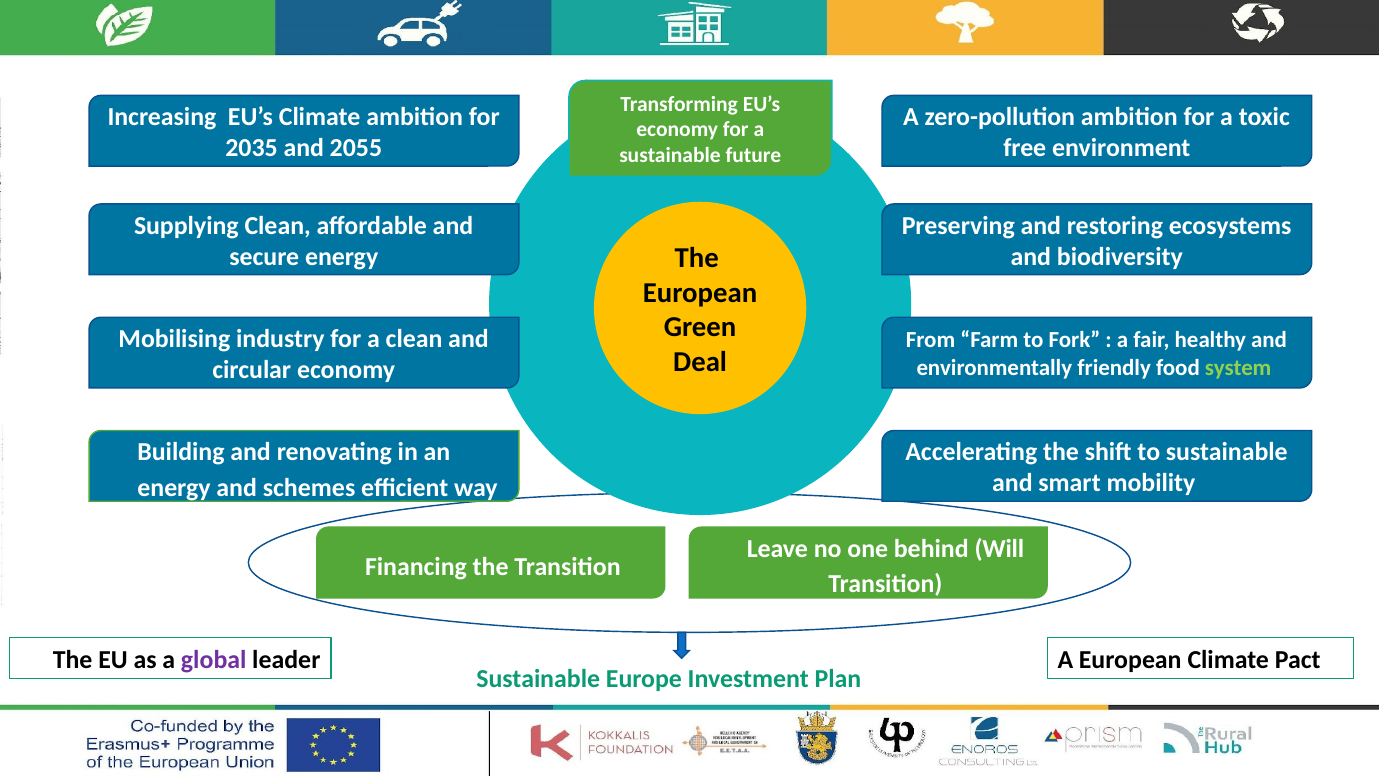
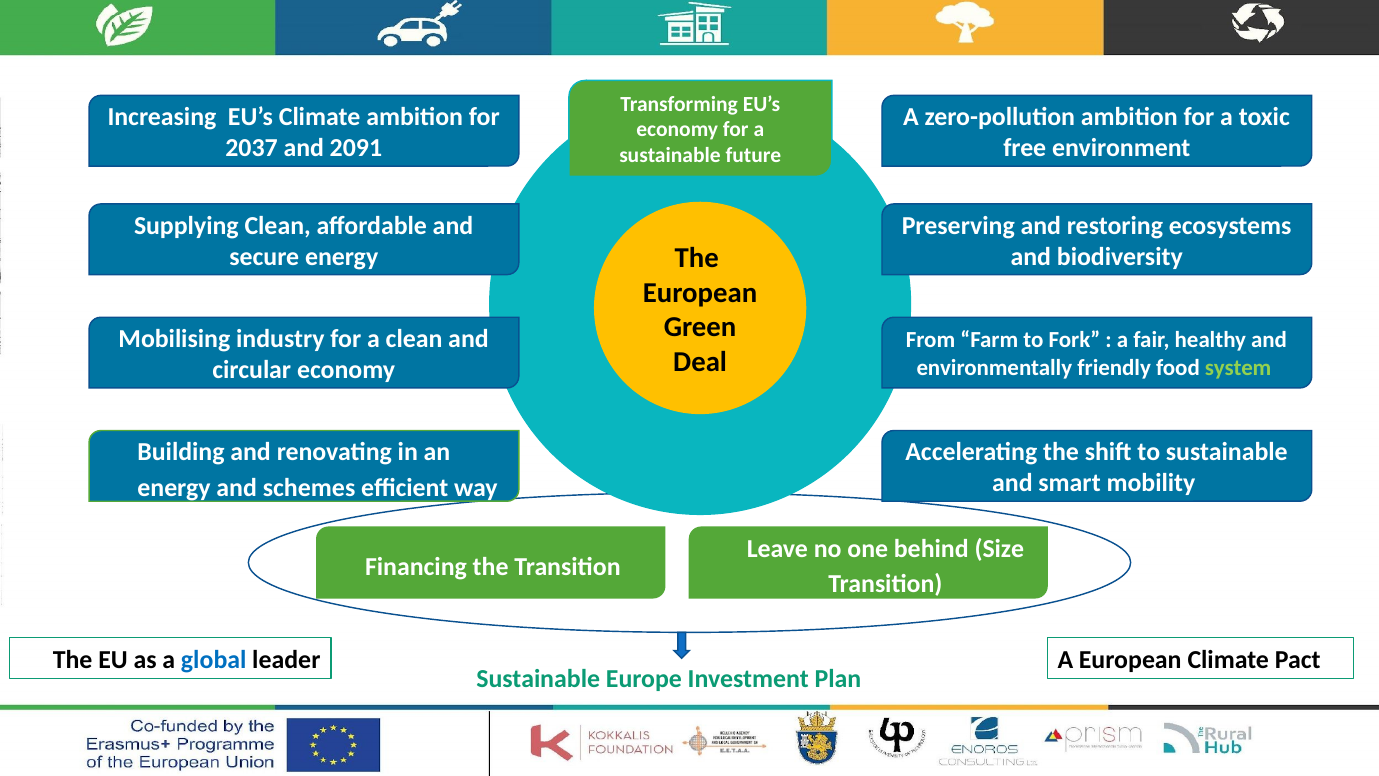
2035: 2035 -> 2037
2055: 2055 -> 2091
Will: Will -> Size
global colour: purple -> blue
